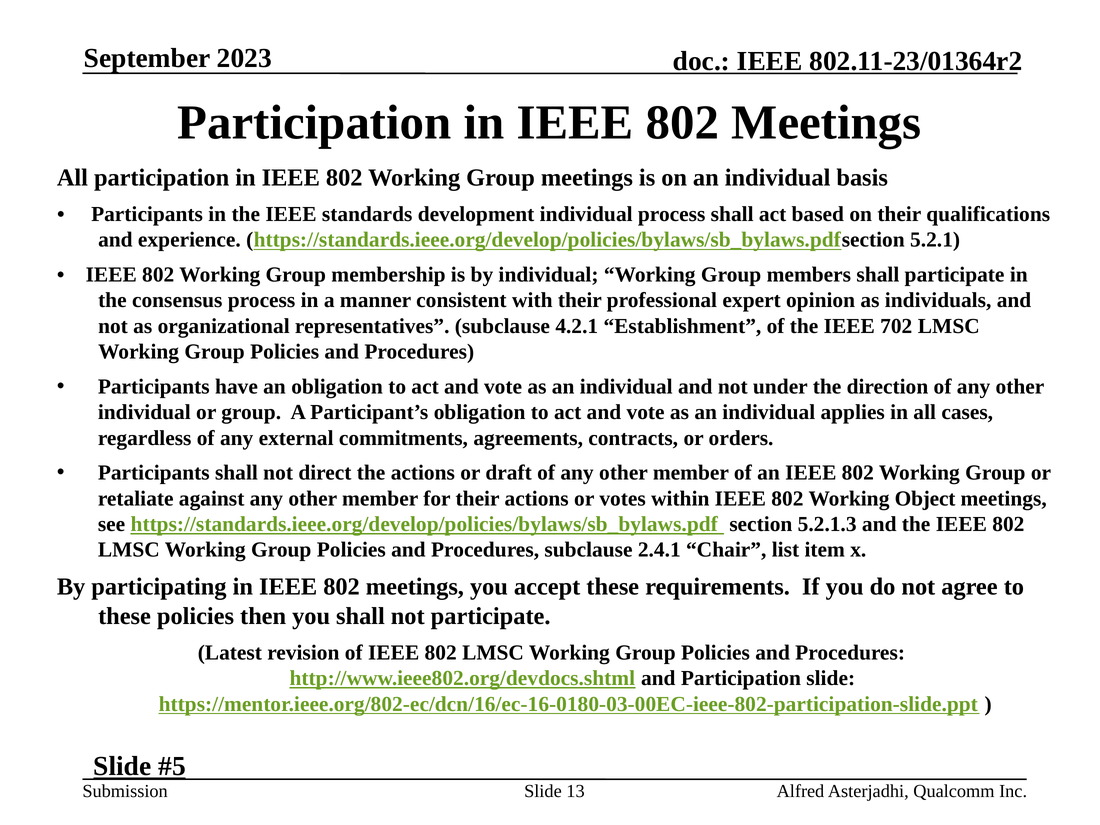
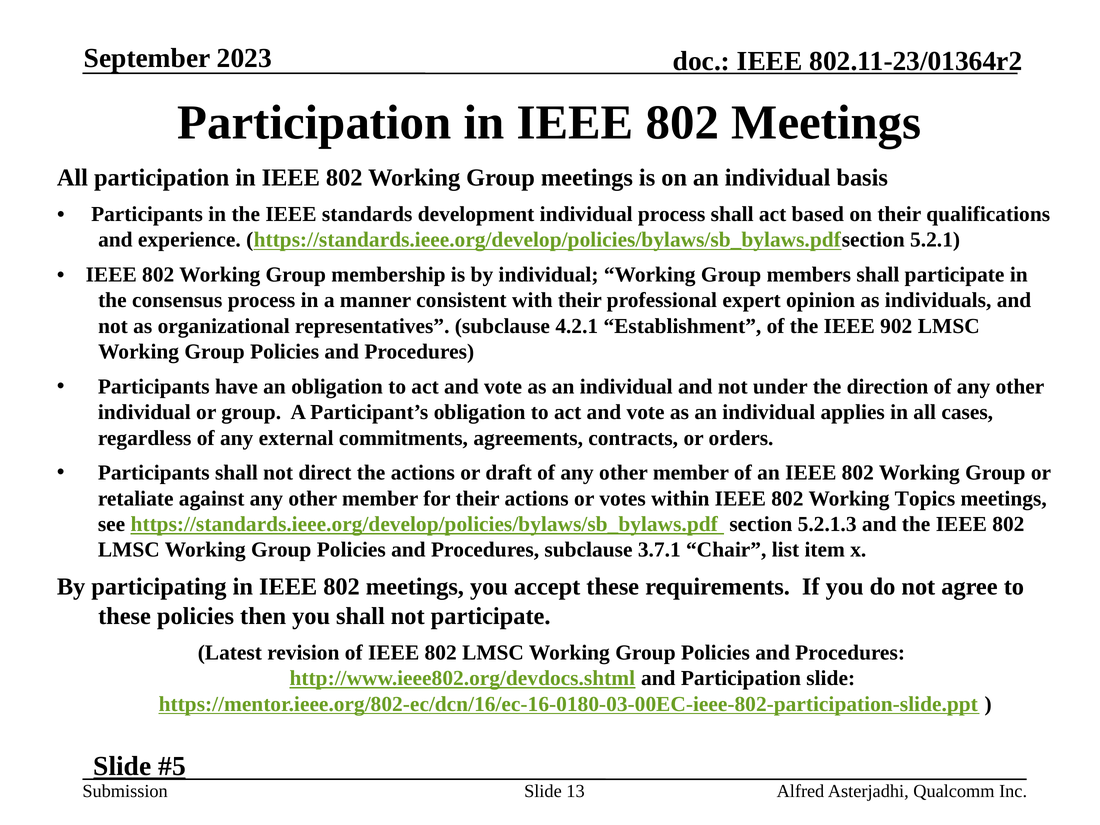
702: 702 -> 902
Object: Object -> Topics
2.4.1: 2.4.1 -> 3.7.1
